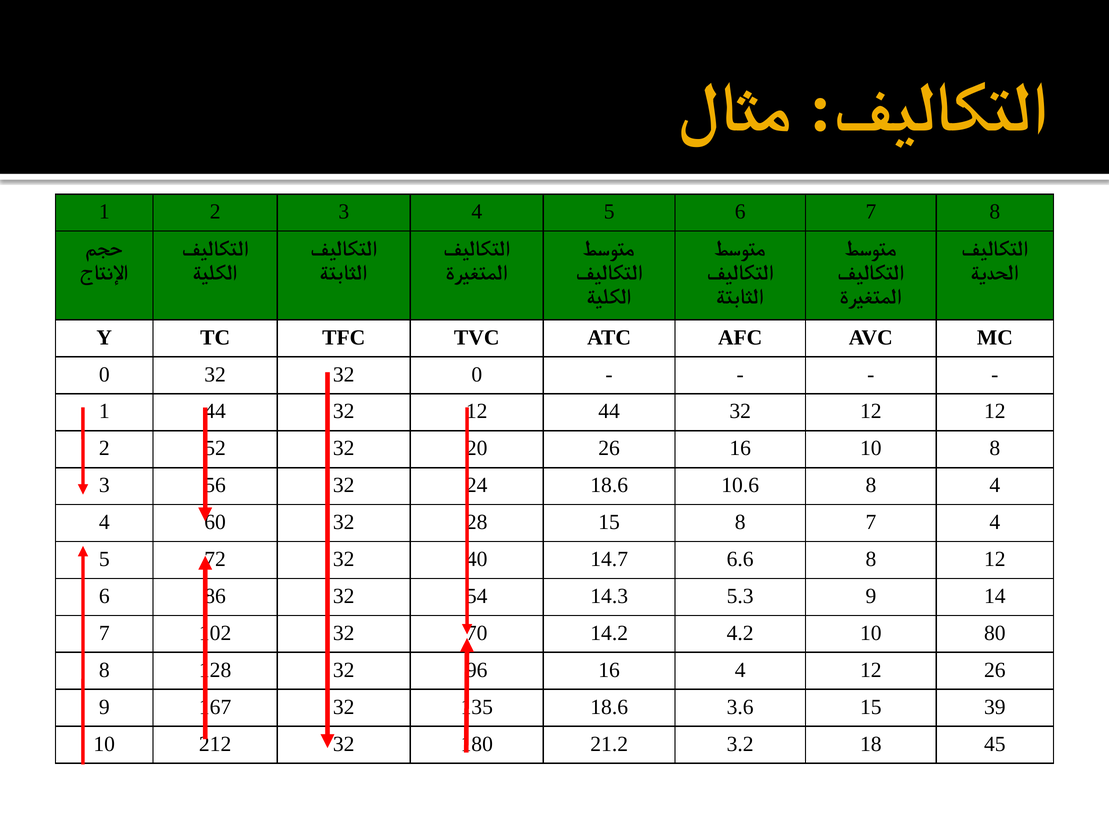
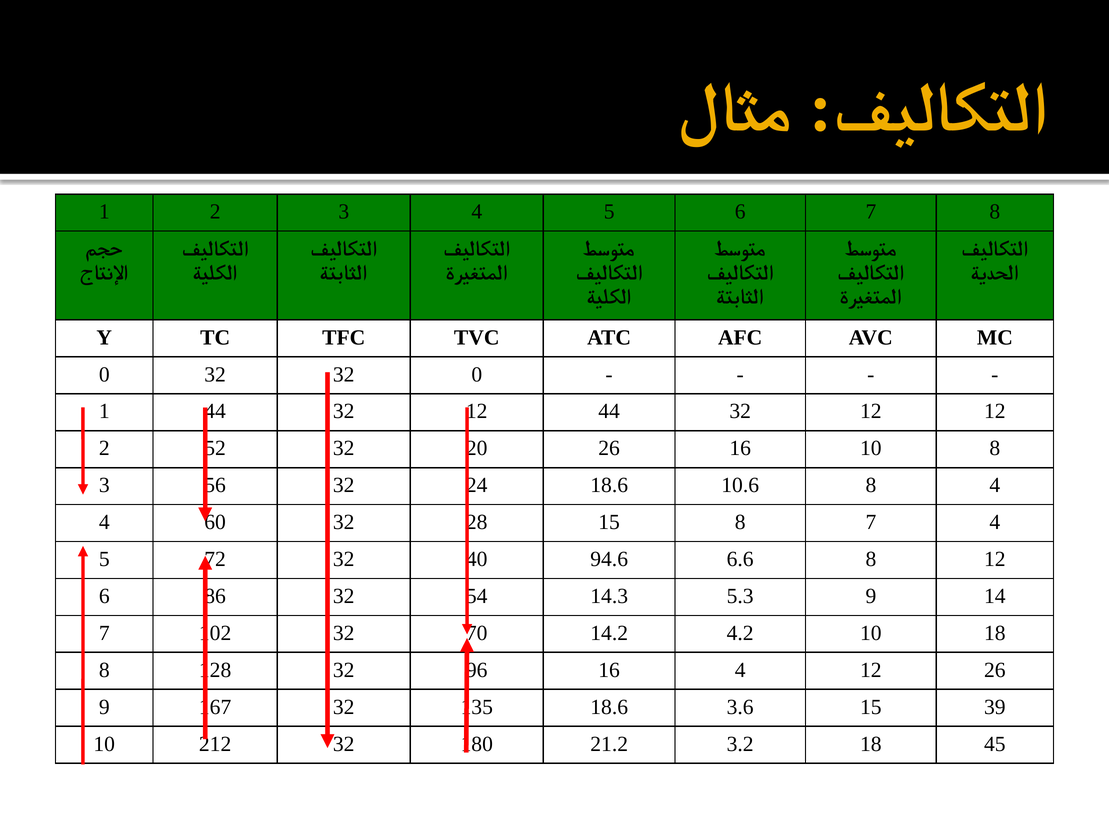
14.7: 14.7 -> 94.6
10 80: 80 -> 18
